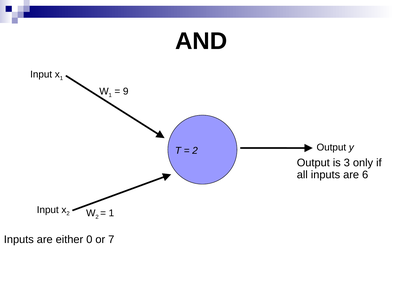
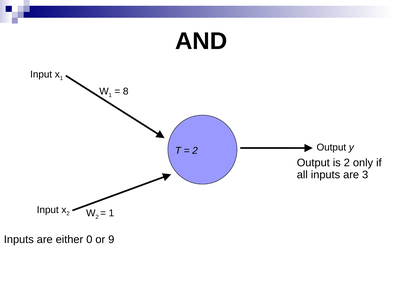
9: 9 -> 8
is 3: 3 -> 2
6: 6 -> 3
7: 7 -> 9
